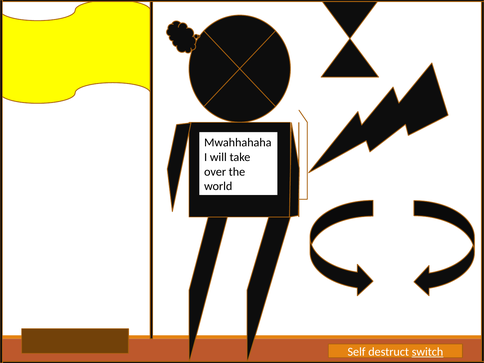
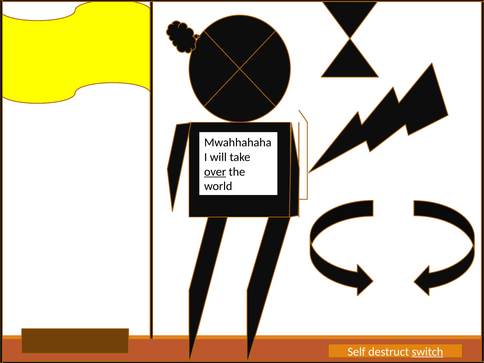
over underline: none -> present
